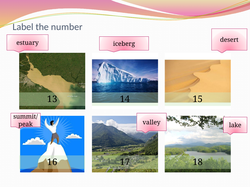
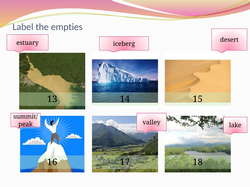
number: number -> empties
